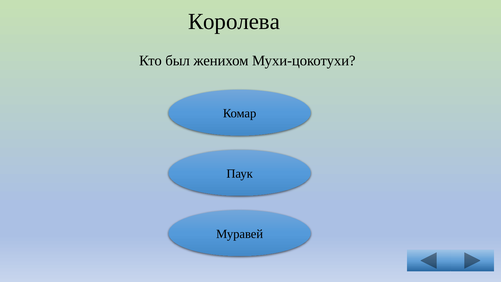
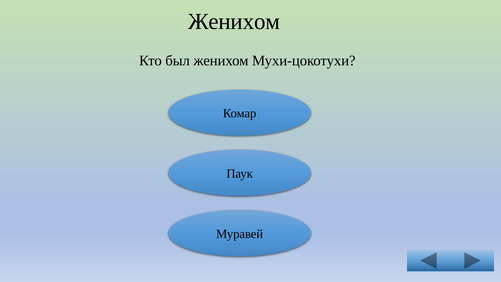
Королева at (234, 22): Королева -> Женихом
